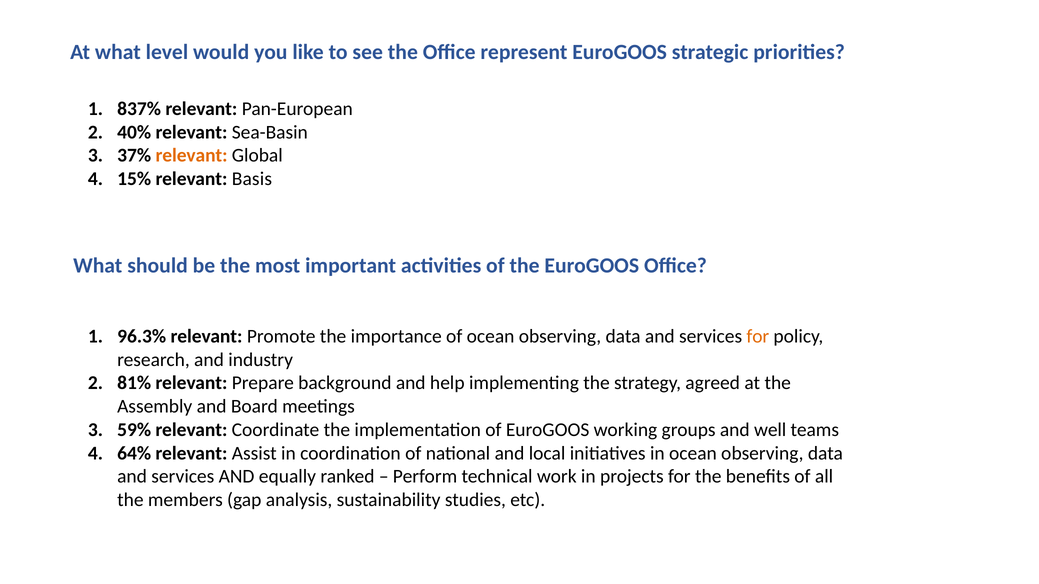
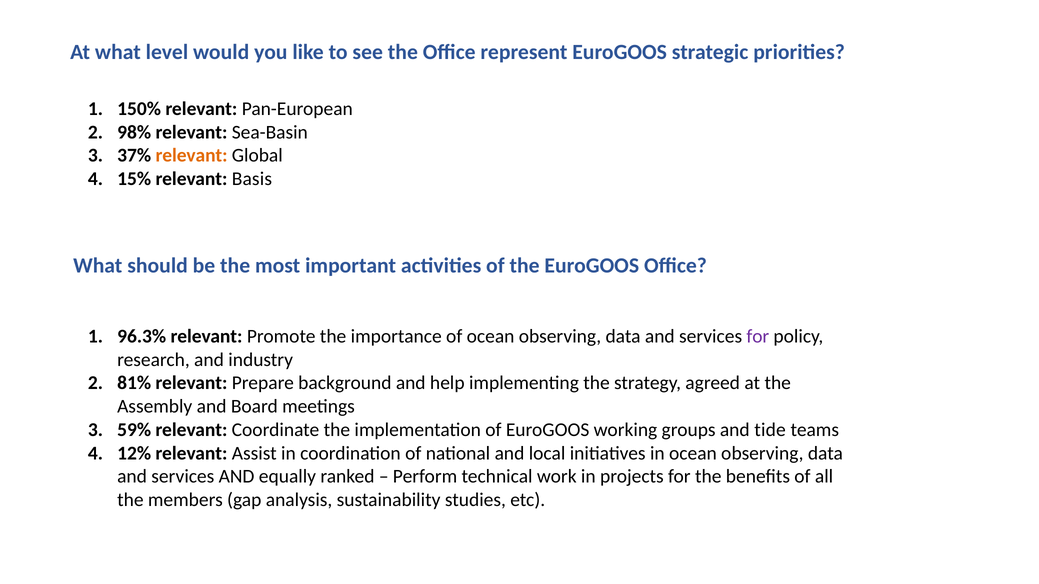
837%: 837% -> 150%
40%: 40% -> 98%
for at (758, 337) colour: orange -> purple
well: well -> tide
64%: 64% -> 12%
